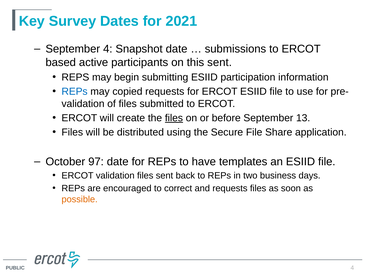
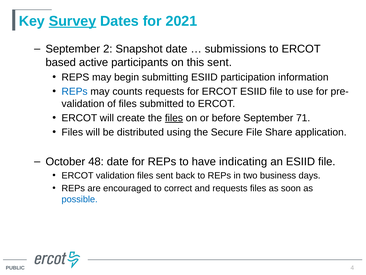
Survey underline: none -> present
September 4: 4 -> 2
copied: copied -> counts
13: 13 -> 71
97: 97 -> 48
templates: templates -> indicating
possible colour: orange -> blue
